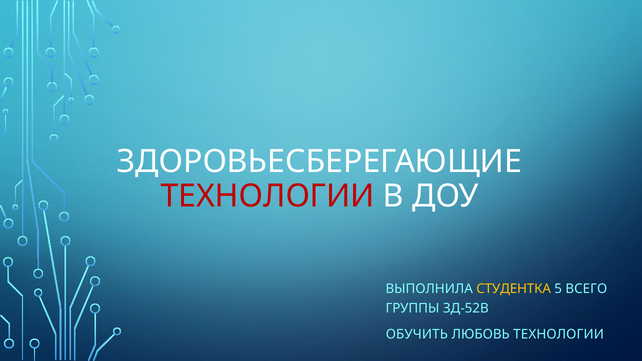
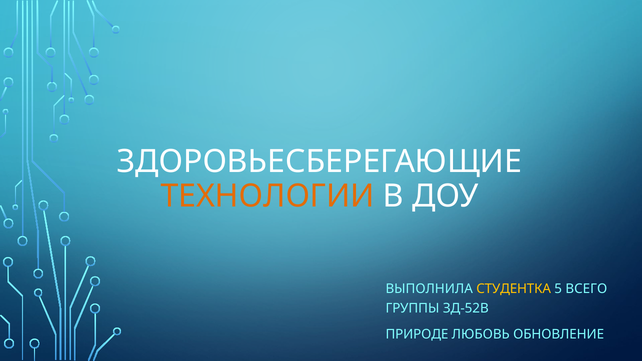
ТЕХНОЛОГИИ at (268, 196) colour: red -> orange
ОБУЧИТЬ: ОБУЧИТЬ -> ПРИРОДЕ
ЛЮБОВЬ ТЕХНОЛОГИИ: ТЕХНОЛОГИИ -> ОБНОВЛЕНИЕ
